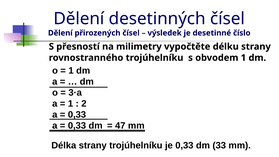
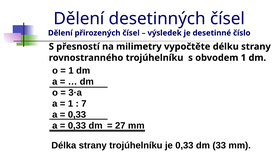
2: 2 -> 7
47: 47 -> 27
